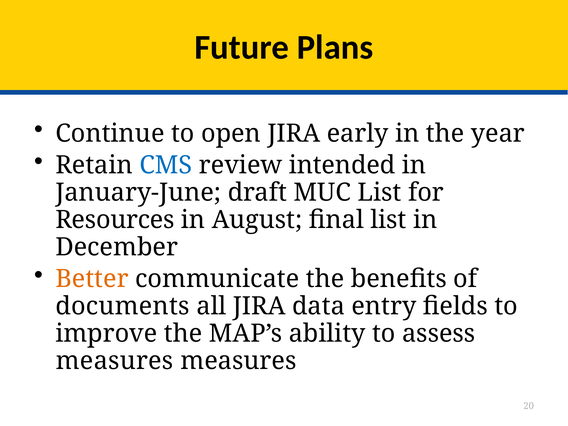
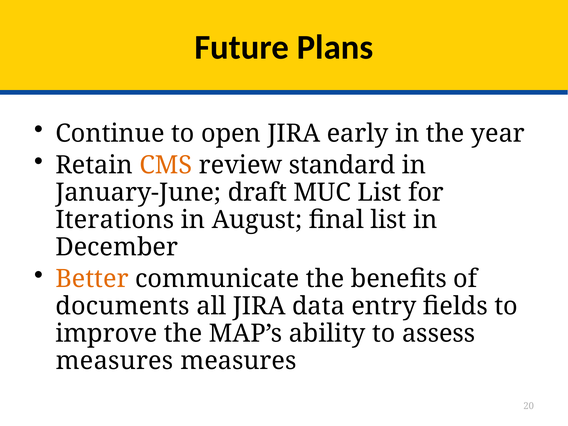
CMS colour: blue -> orange
intended: intended -> standard
Resources: Resources -> Iterations
